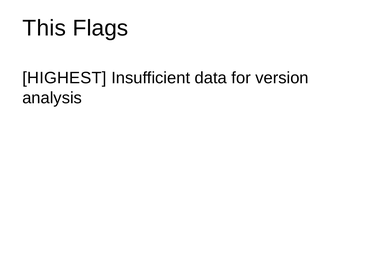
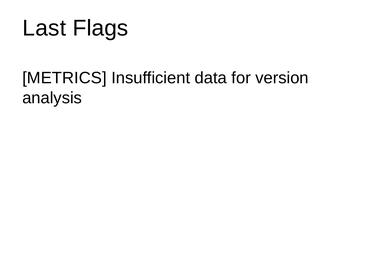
This: This -> Last
HIGHEST: HIGHEST -> METRICS
